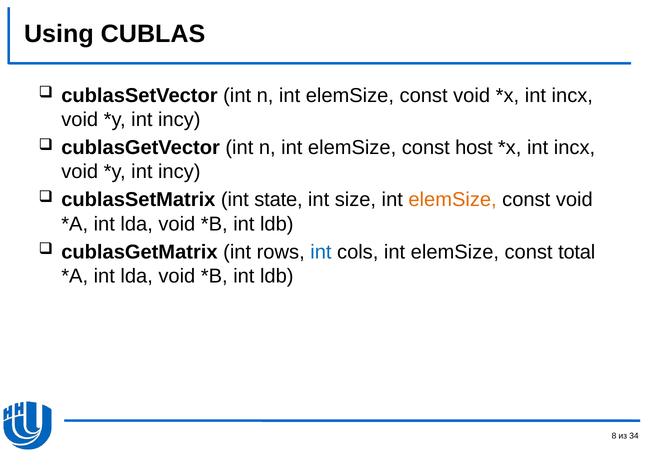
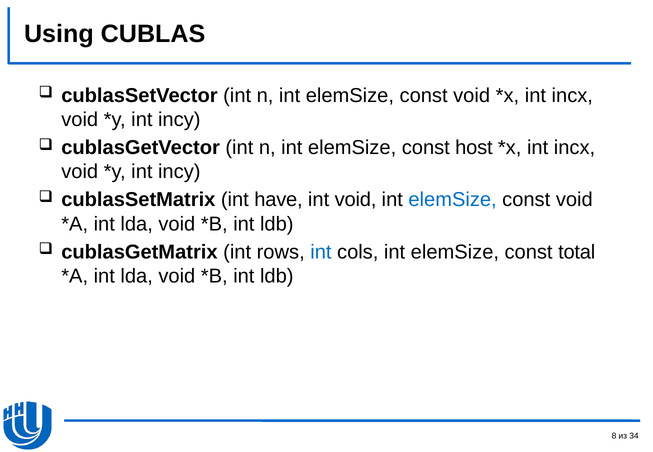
state: state -> have
int size: size -> void
elemSize at (453, 200) colour: orange -> blue
